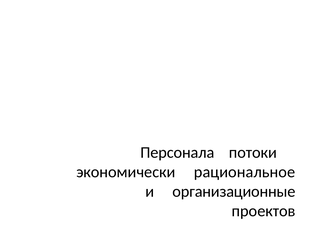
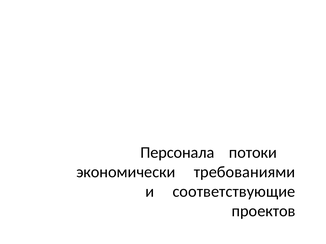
рациональное: рациональное -> требованиями
организационные: организационные -> соответствующие
